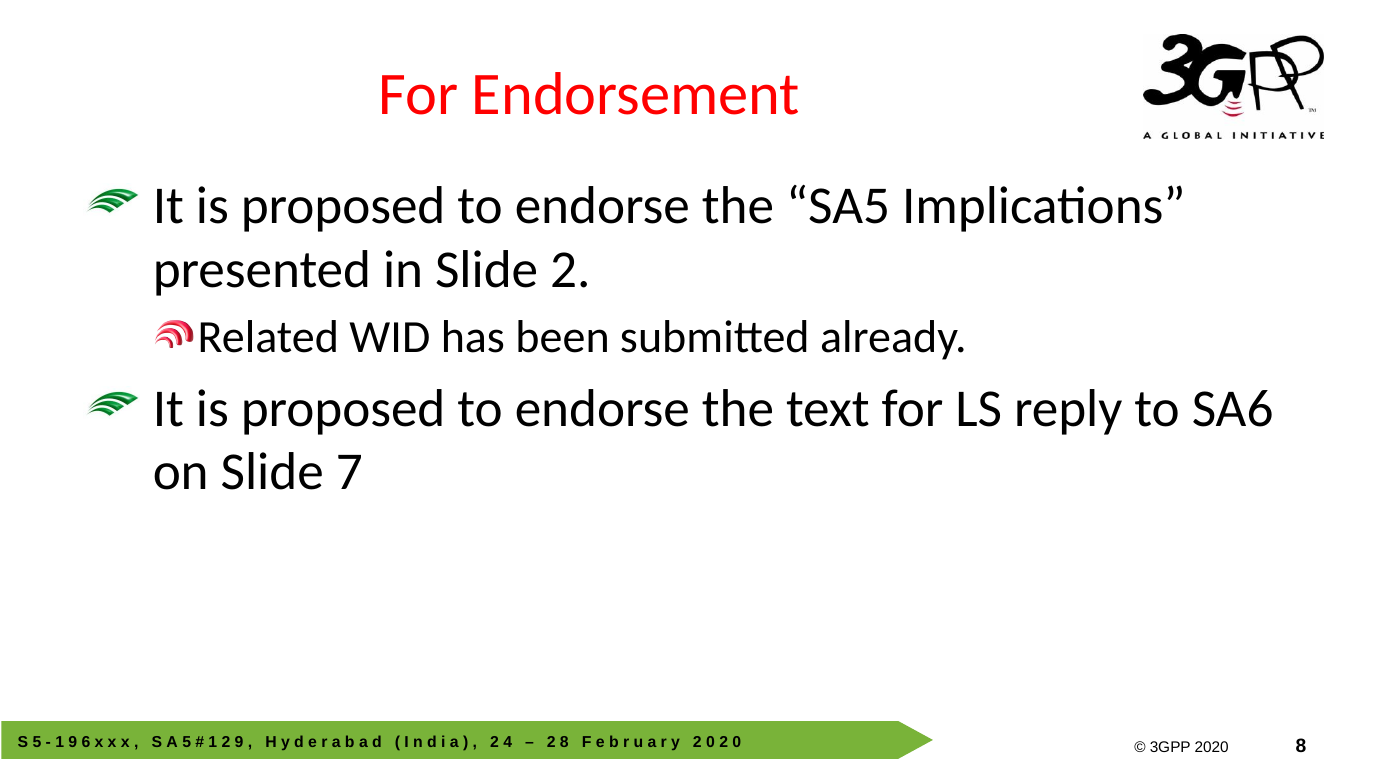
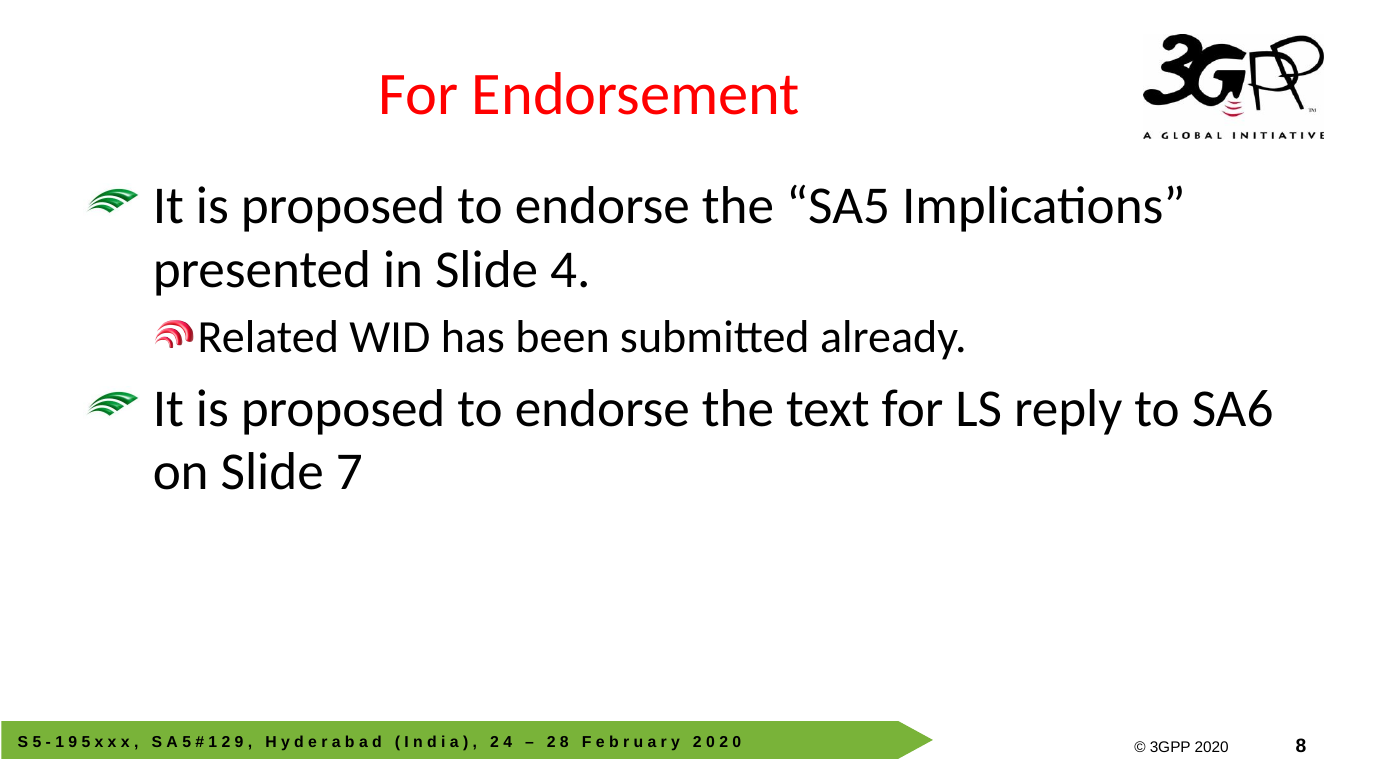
Slide 2: 2 -> 4
6 at (86, 742): 6 -> 5
